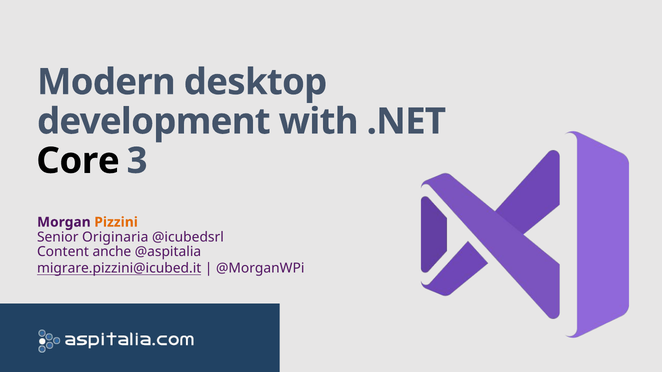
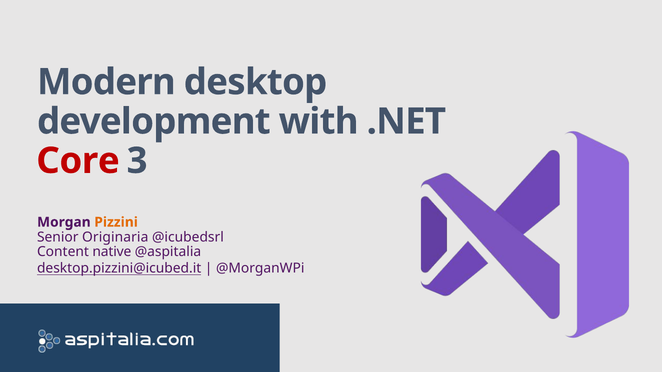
Core colour: black -> red
anche: anche -> native
migrare.pizzini@icubed.it: migrare.pizzini@icubed.it -> desktop.pizzini@icubed.it
